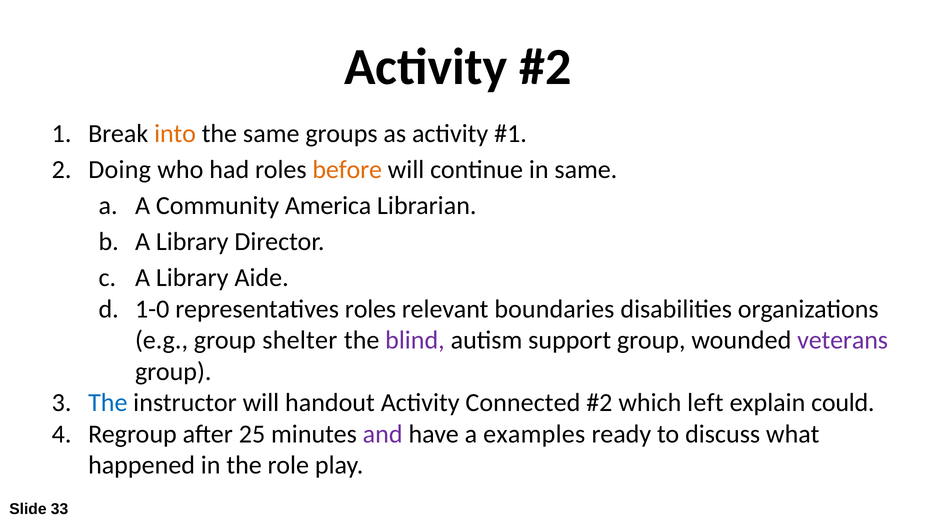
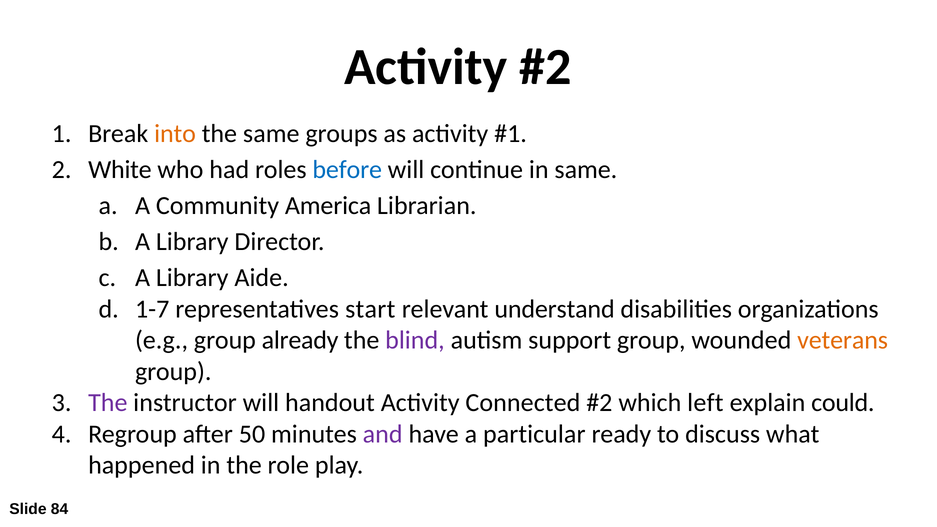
Doing: Doing -> White
before colour: orange -> blue
1-0: 1-0 -> 1-7
representatives roles: roles -> start
boundaries: boundaries -> understand
shelter: shelter -> already
veterans colour: purple -> orange
The at (108, 403) colour: blue -> purple
25: 25 -> 50
examples: examples -> particular
33: 33 -> 84
